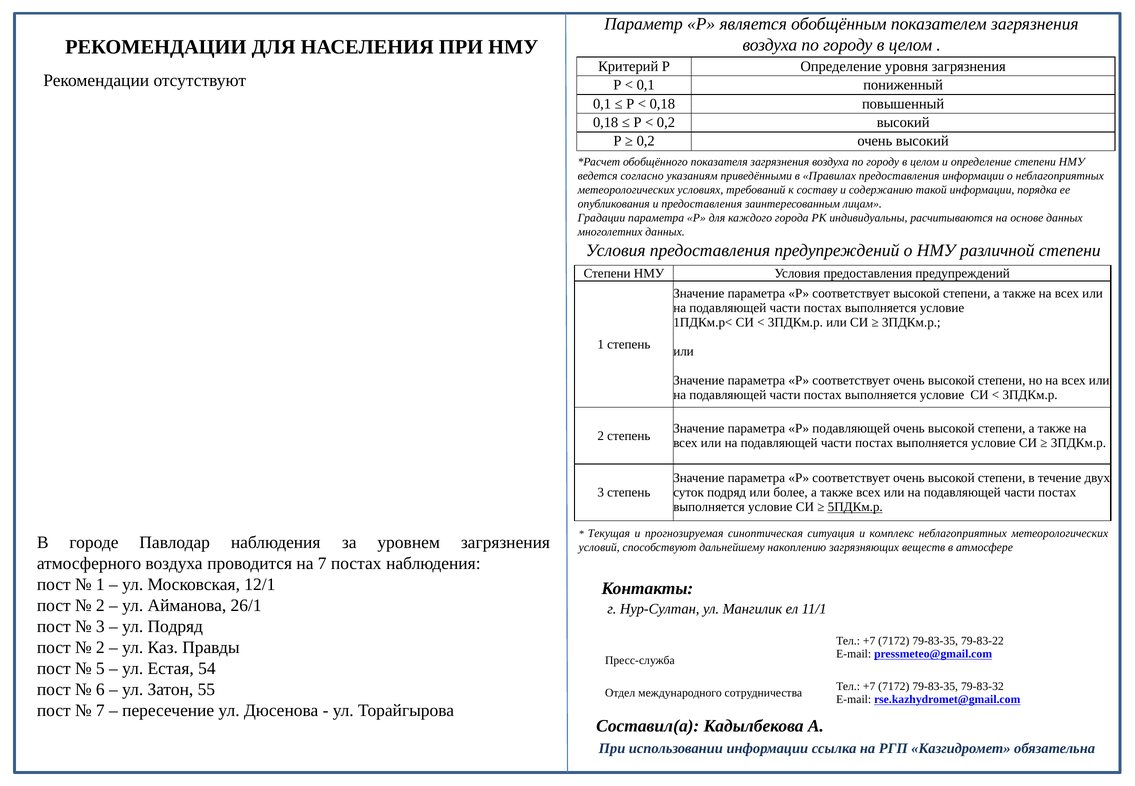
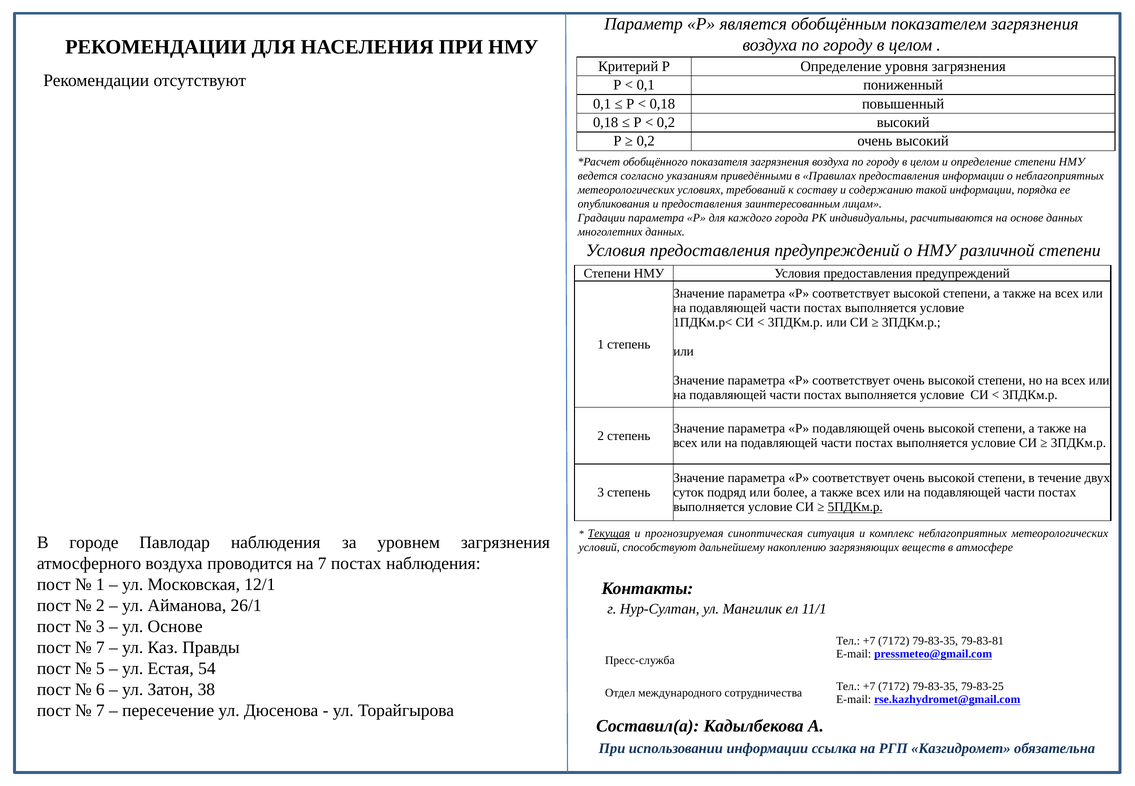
Текущая underline: none -> present
ул Подряд: Подряд -> Основе
79-83-22: 79-83-22 -> 79-83-81
2 at (100, 647): 2 -> 7
79-83-32: 79-83-32 -> 79-83-25
55: 55 -> 38
